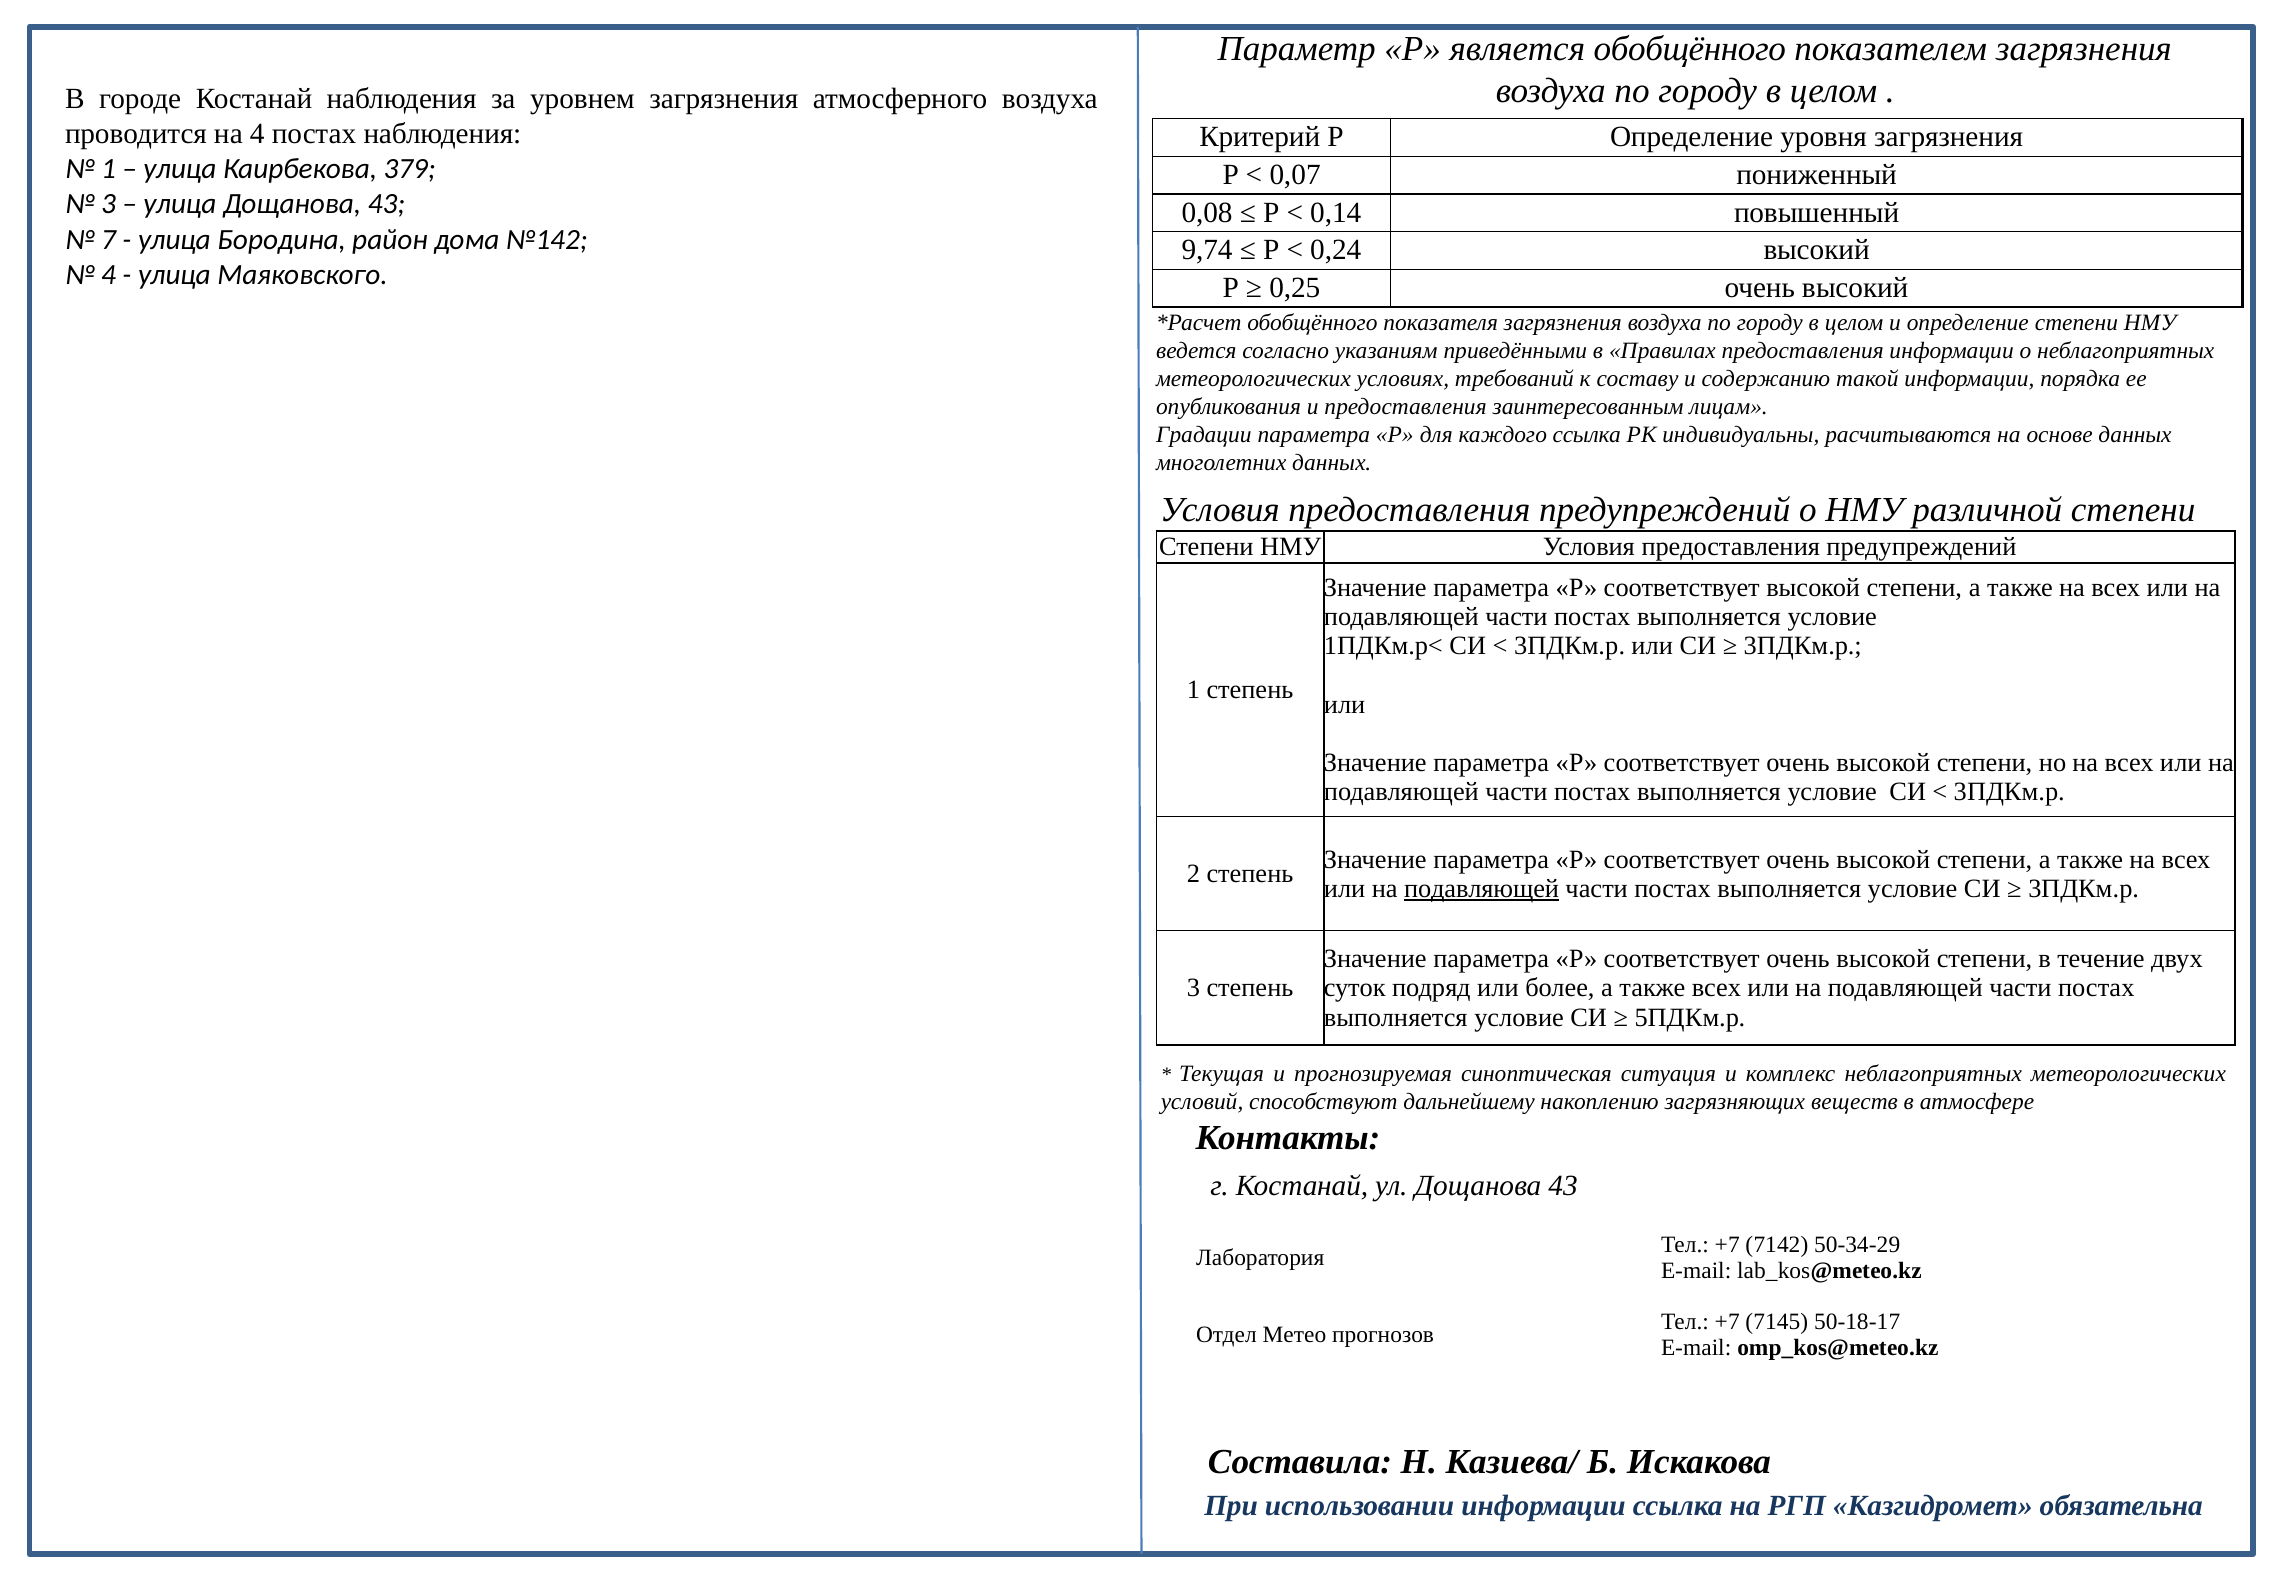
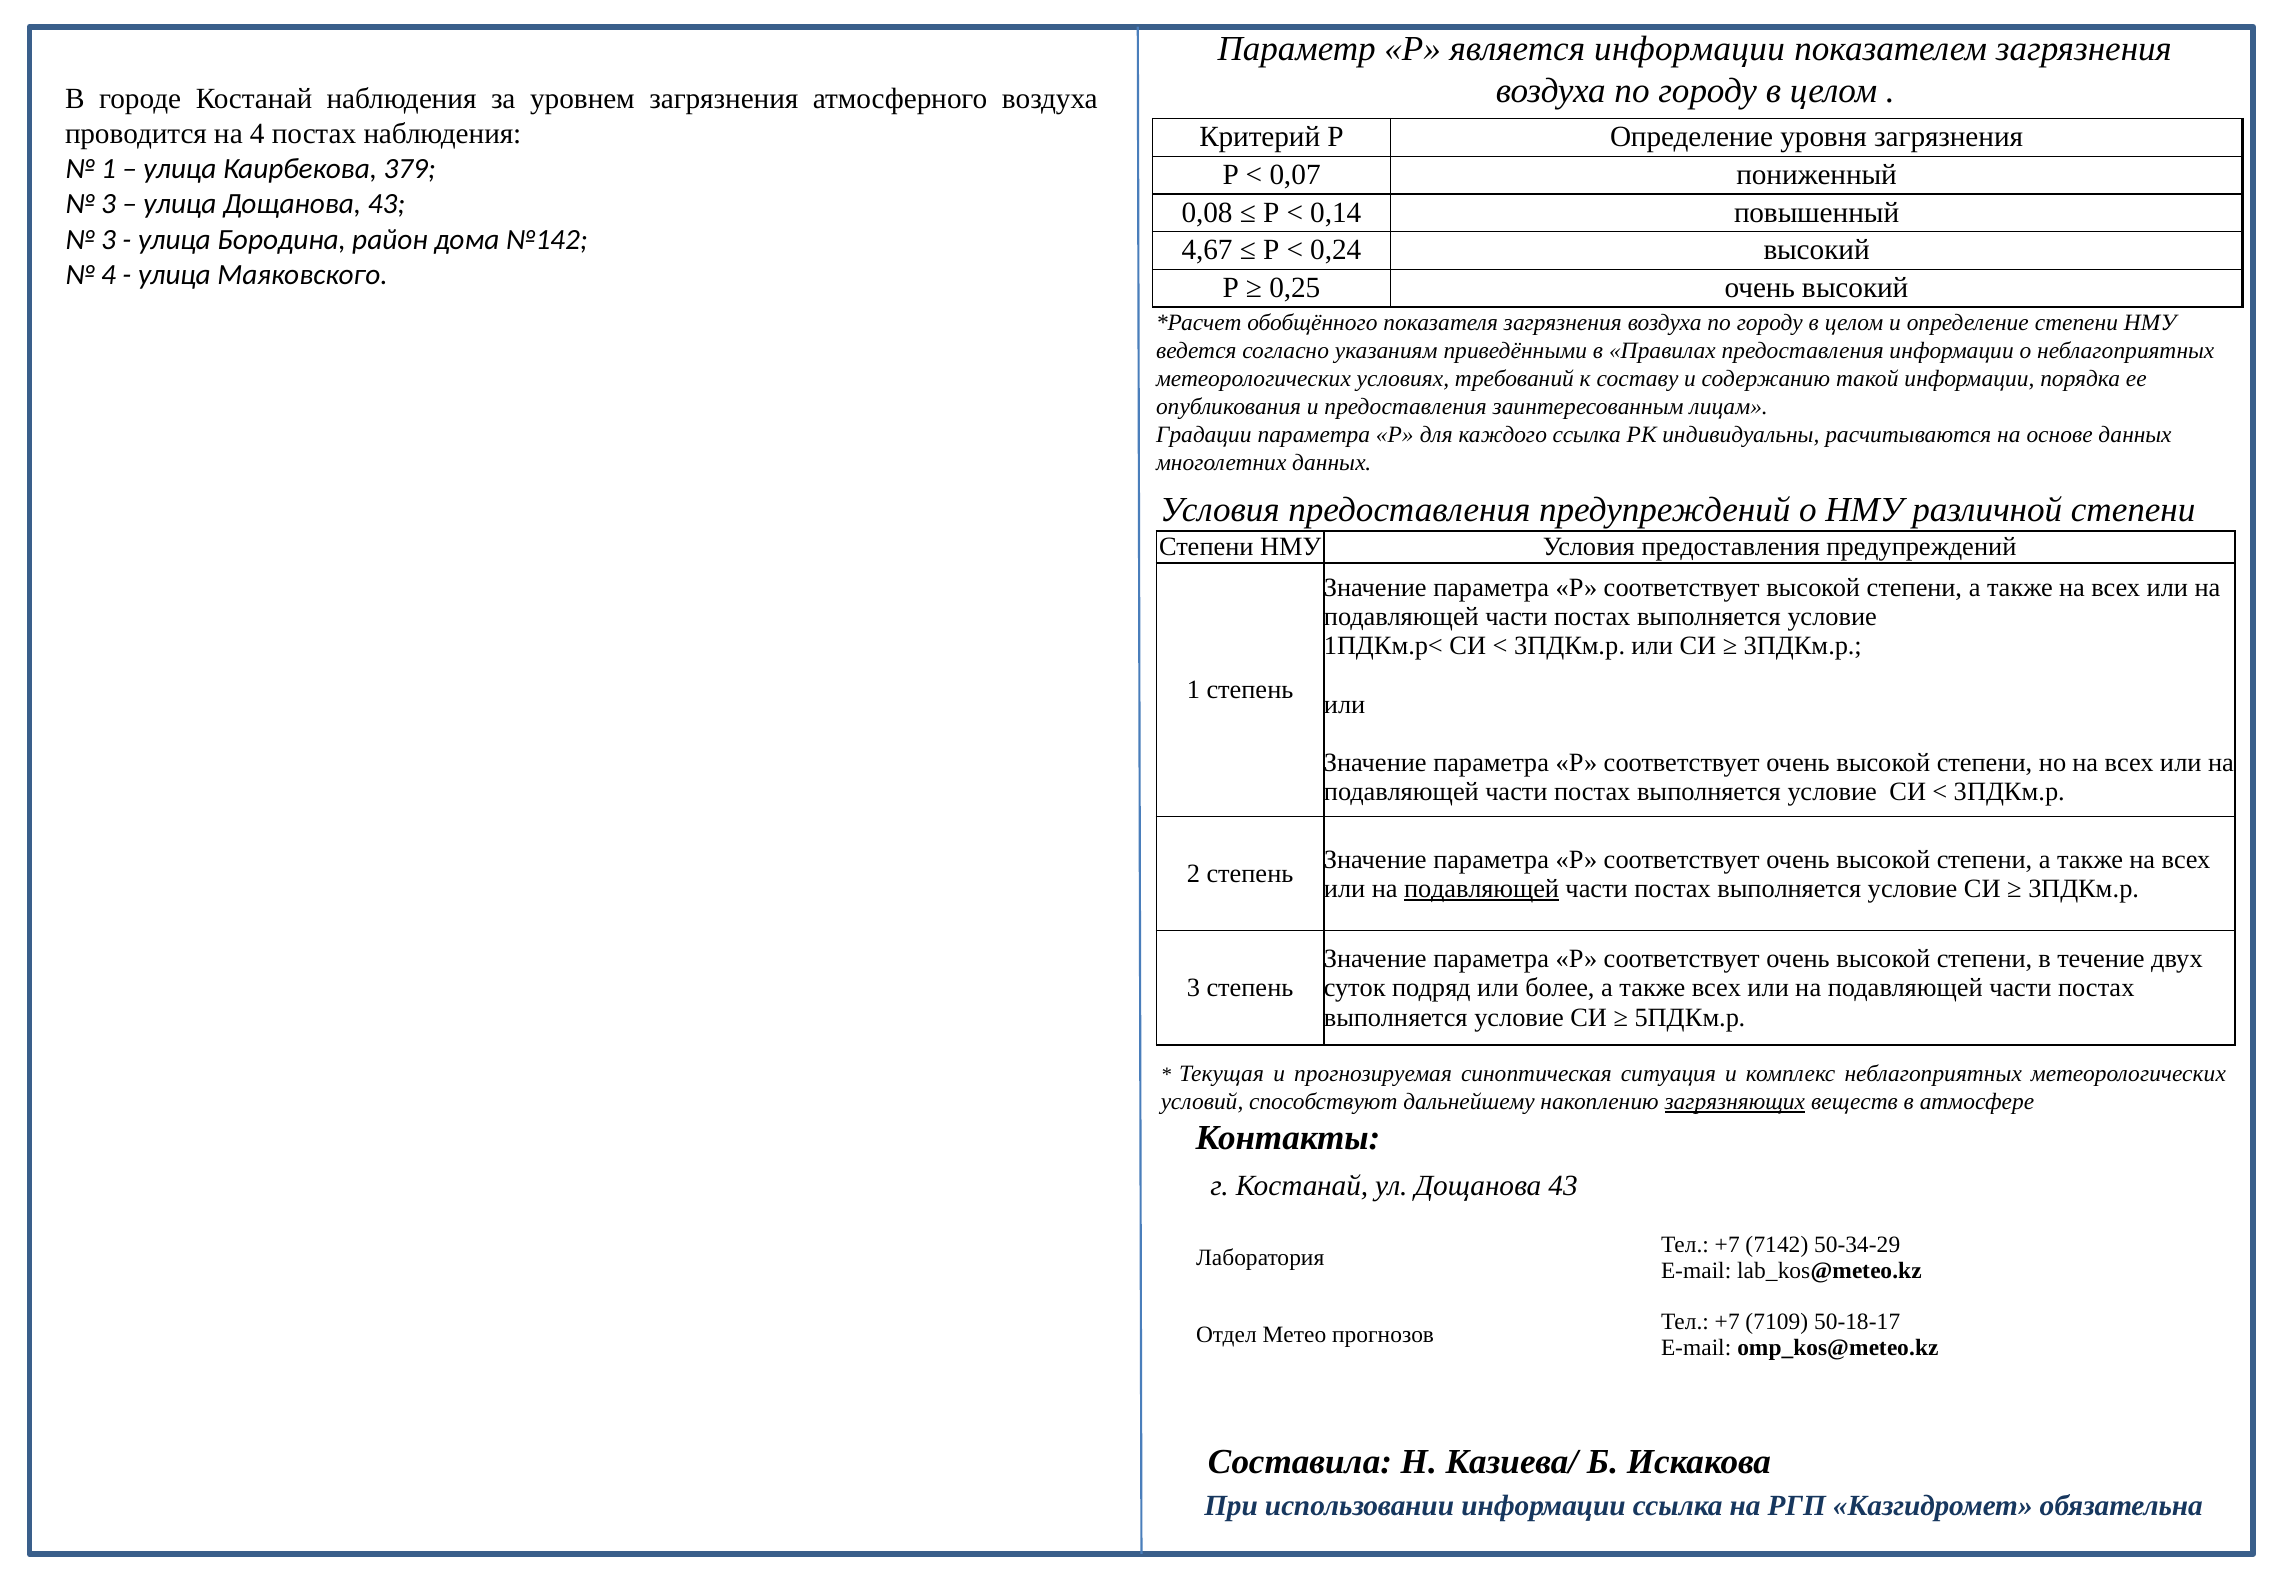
является обобщённого: обобщённого -> информации
7 at (109, 239): 7 -> 3
9,74: 9,74 -> 4,67
загрязняющих underline: none -> present
7145: 7145 -> 7109
